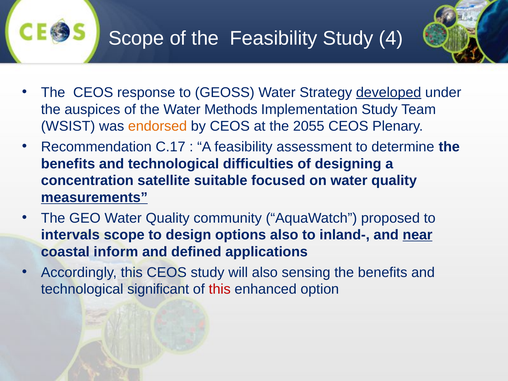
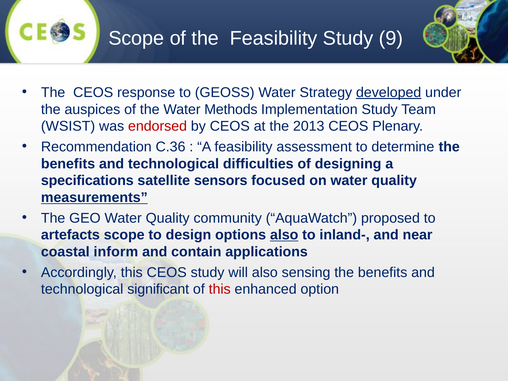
4: 4 -> 9
endorsed colour: orange -> red
2055: 2055 -> 2013
C.17: C.17 -> C.36
concentration: concentration -> specifications
suitable: suitable -> sensors
intervals: intervals -> artefacts
also at (284, 235) underline: none -> present
near underline: present -> none
defined: defined -> contain
